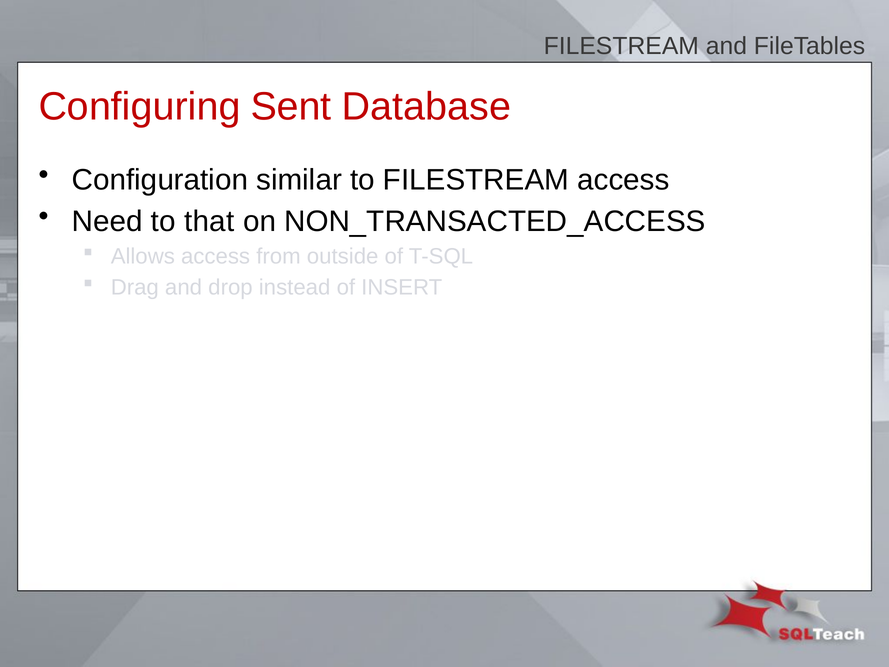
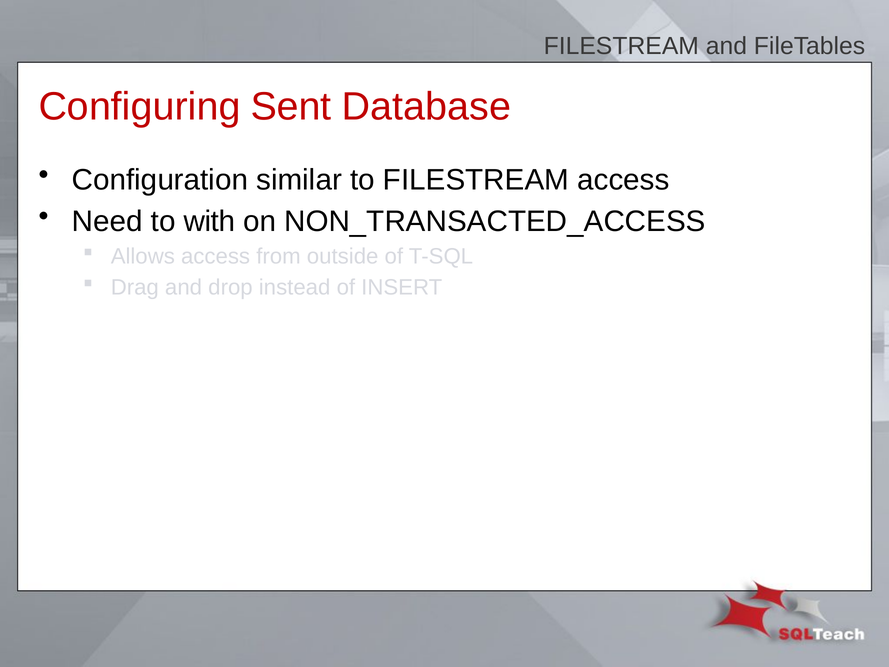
that: that -> with
